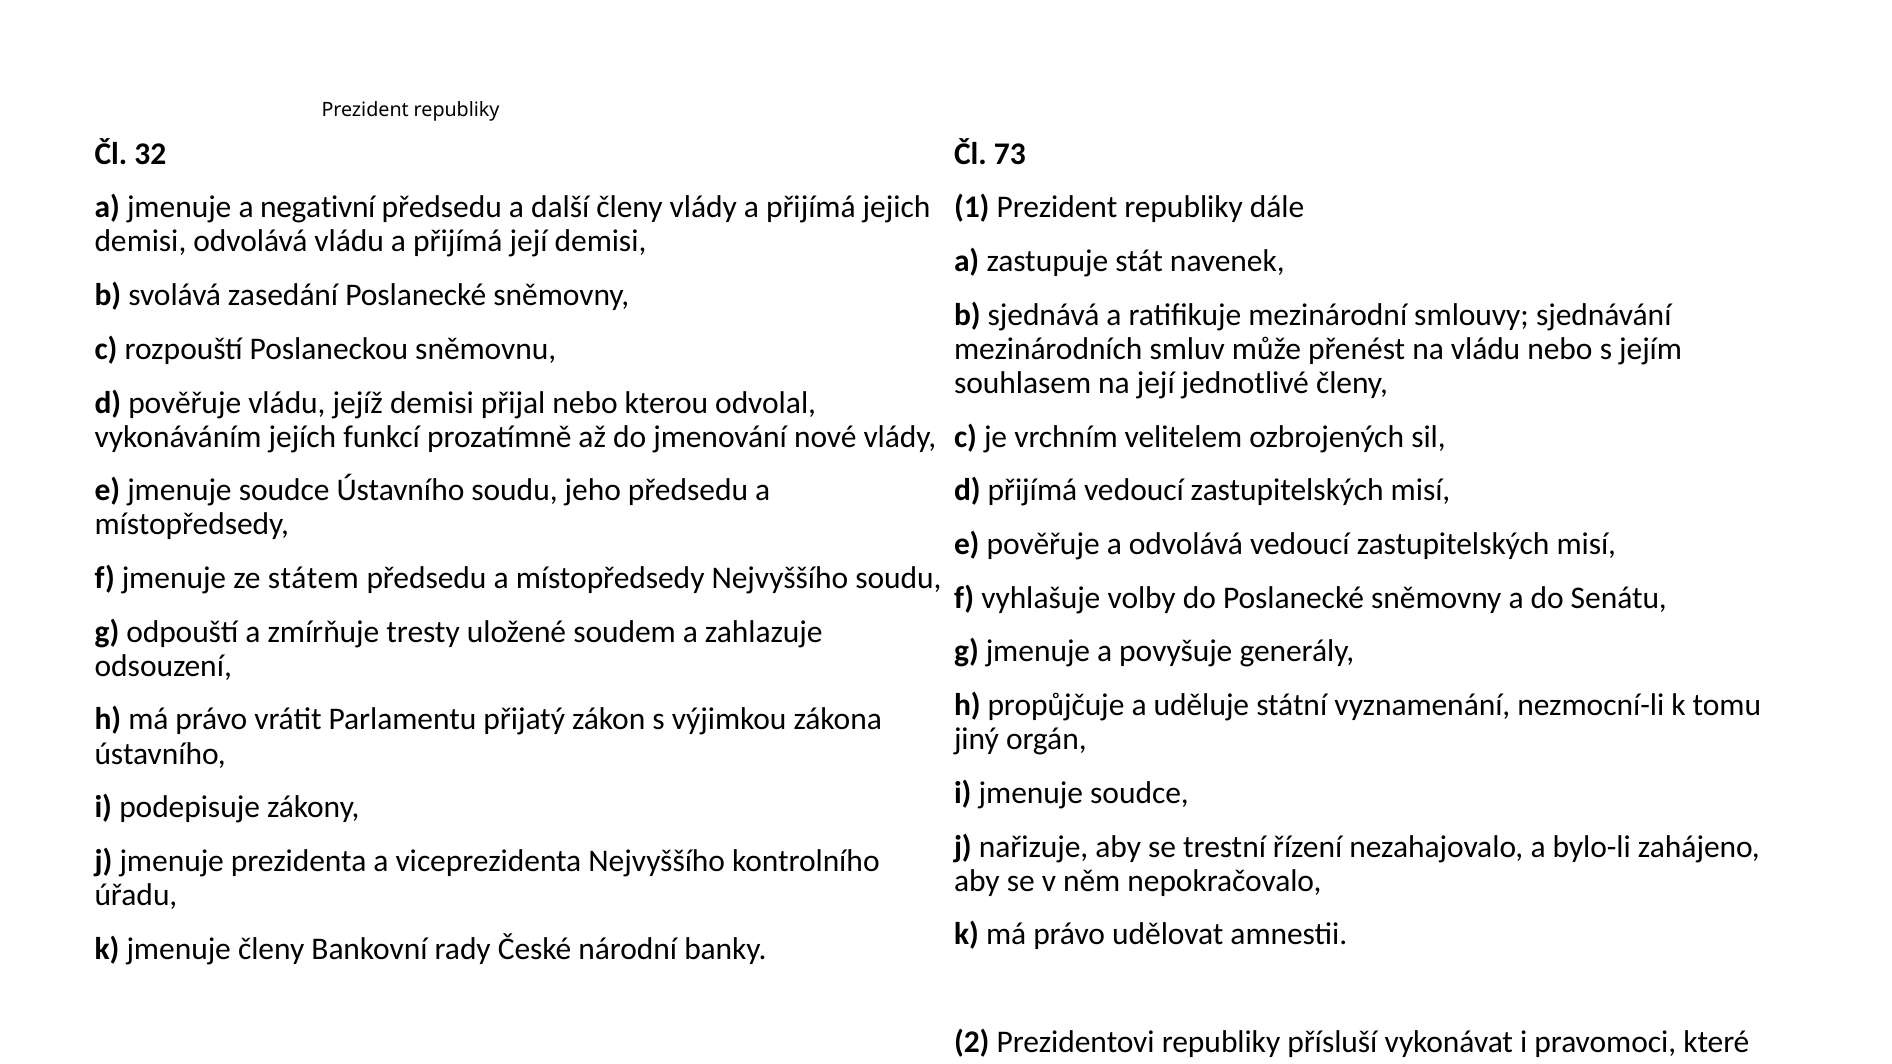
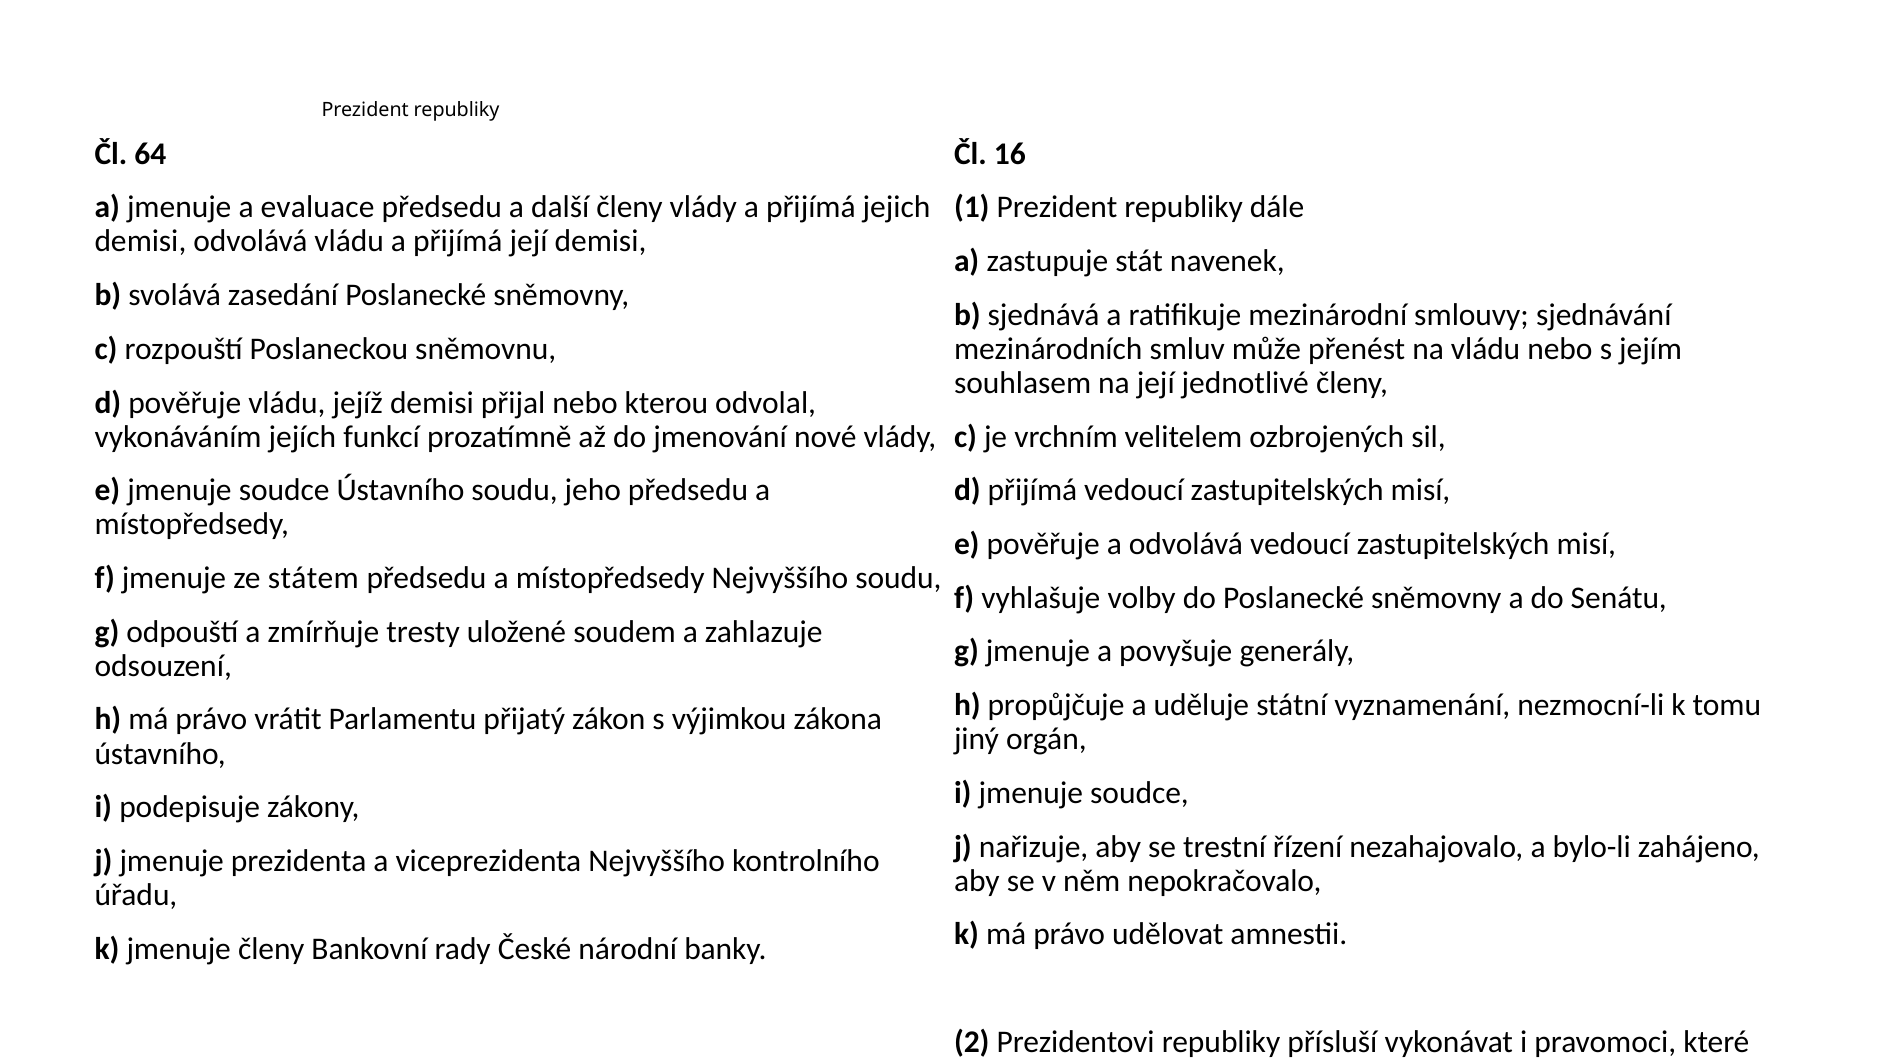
32: 32 -> 64
73: 73 -> 16
negativní: negativní -> evaluace
